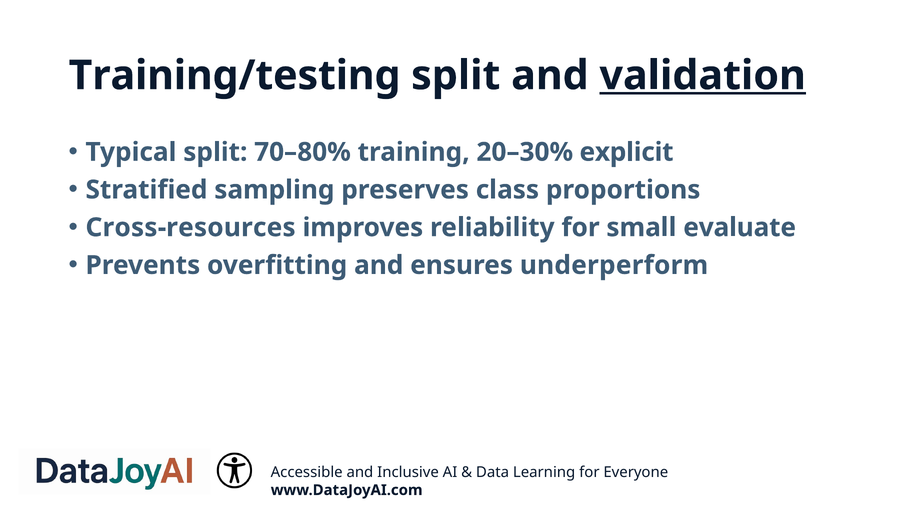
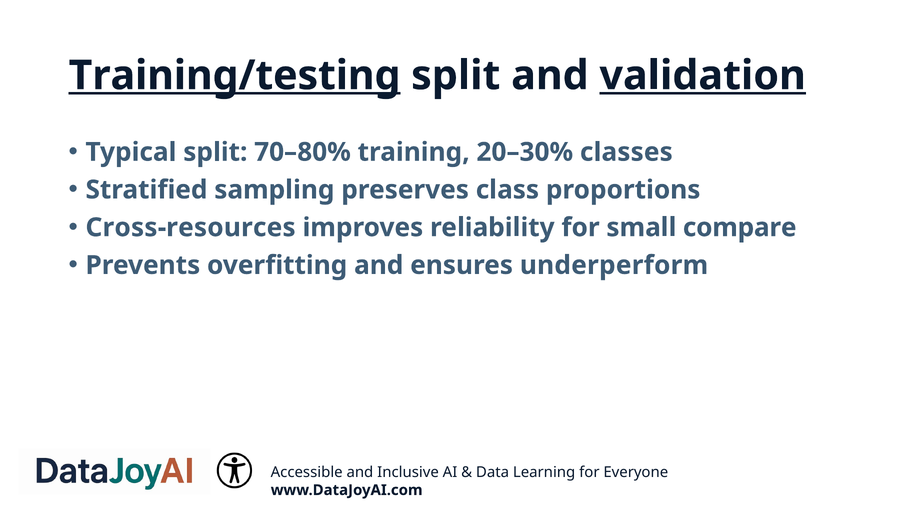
Training/testing underline: none -> present
explicit: explicit -> classes
evaluate: evaluate -> compare
